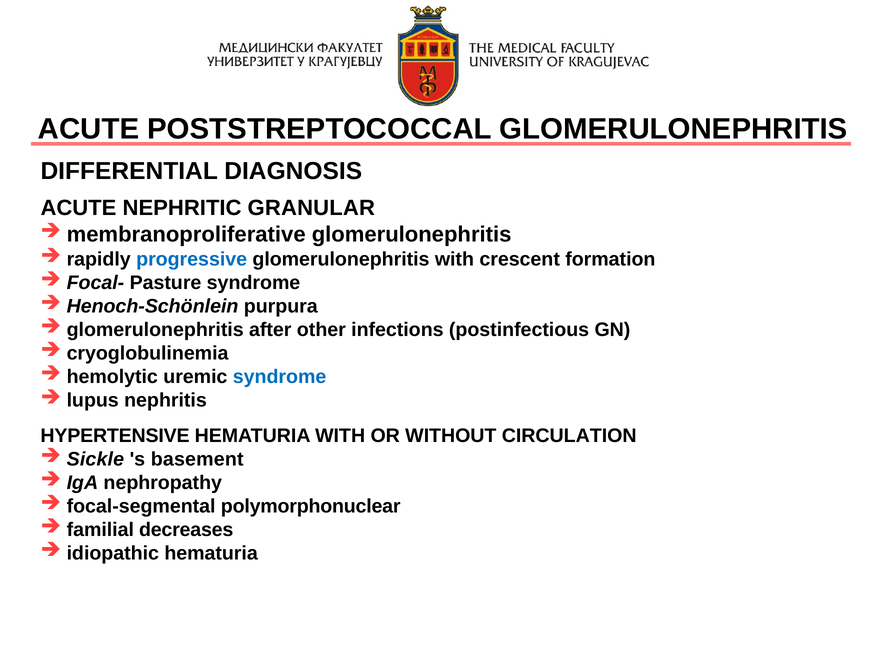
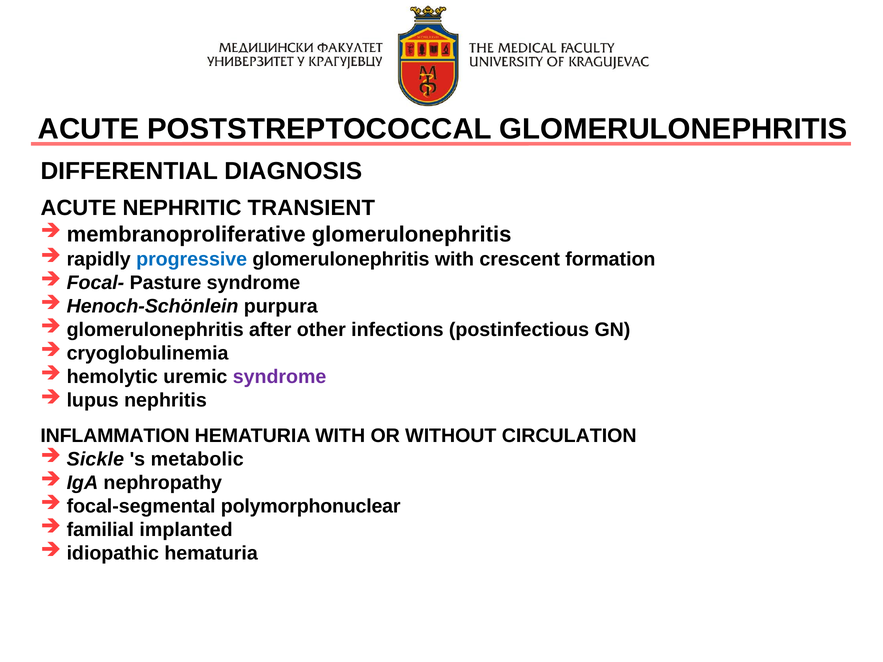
GRANULAR: GRANULAR -> TRANSIENT
syndrome at (280, 377) colour: blue -> purple
HYPERTENSIVE: HYPERTENSIVE -> INFLAMMATION
basement: basement -> metabolic
decreases: decreases -> implanted
